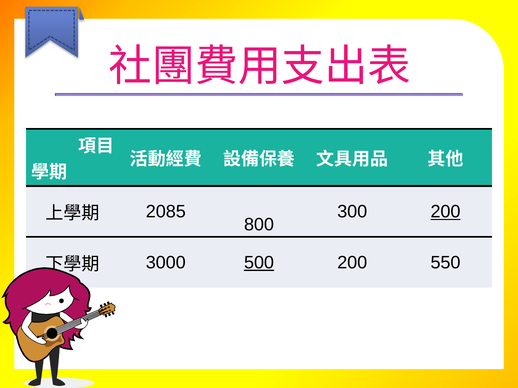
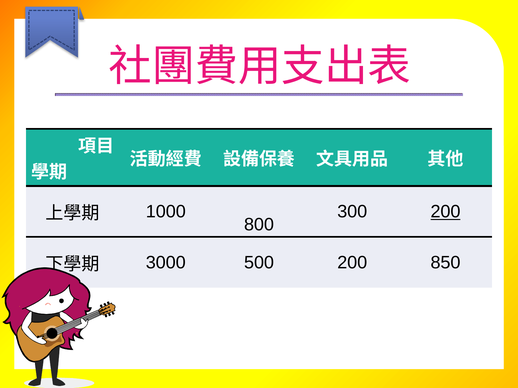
2085: 2085 -> 1000
500 underline: present -> none
550: 550 -> 850
